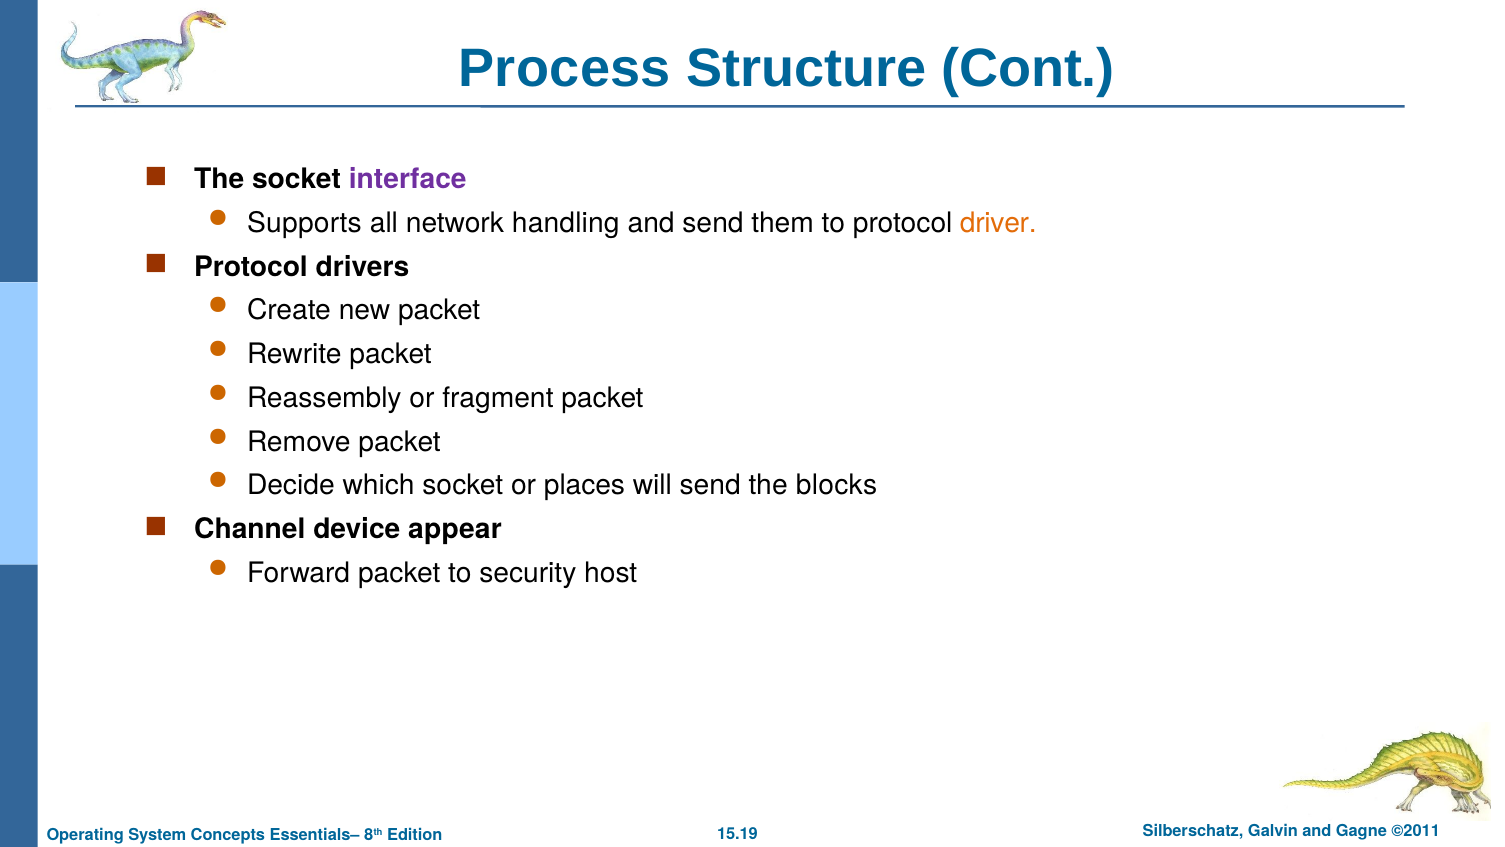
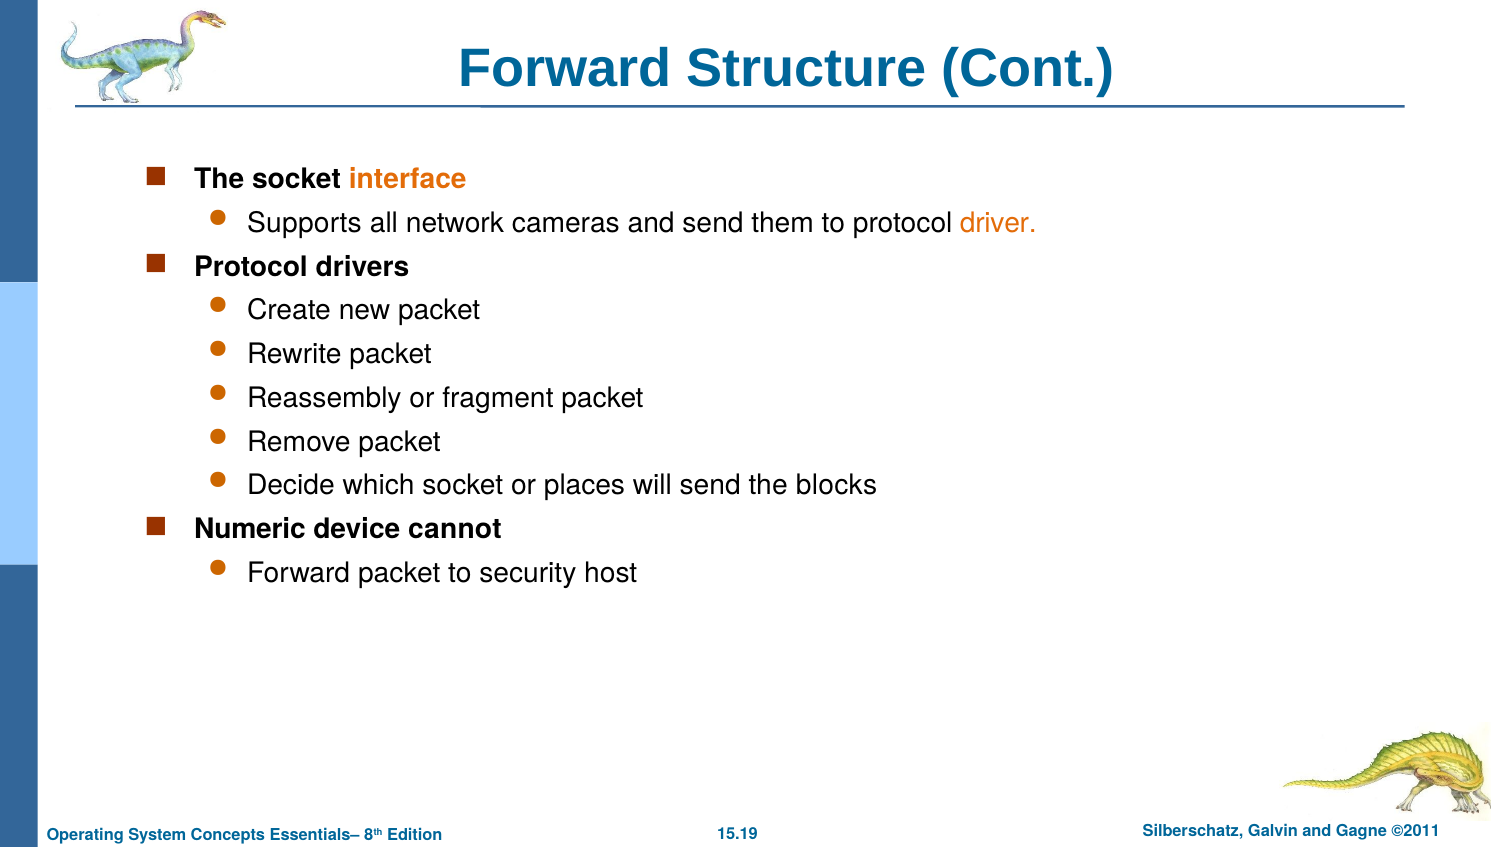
Process at (565, 69): Process -> Forward
interface colour: purple -> orange
handling: handling -> cameras
Channel: Channel -> Numeric
appear: appear -> cannot
